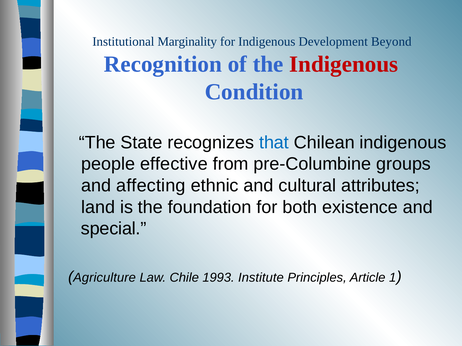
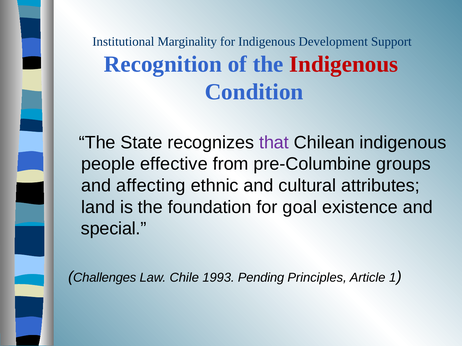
Beyond: Beyond -> Support
that colour: blue -> purple
both: both -> goal
Agriculture: Agriculture -> Challenges
Institute: Institute -> Pending
